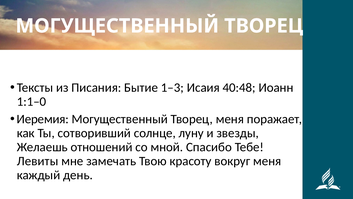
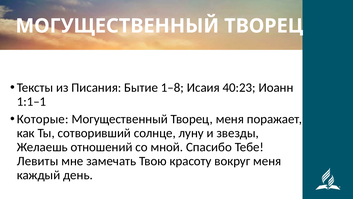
1–3: 1–3 -> 1–8
40:48: 40:48 -> 40:23
1:1–0: 1:1–0 -> 1:1–1
Иеремия: Иеремия -> Которые
